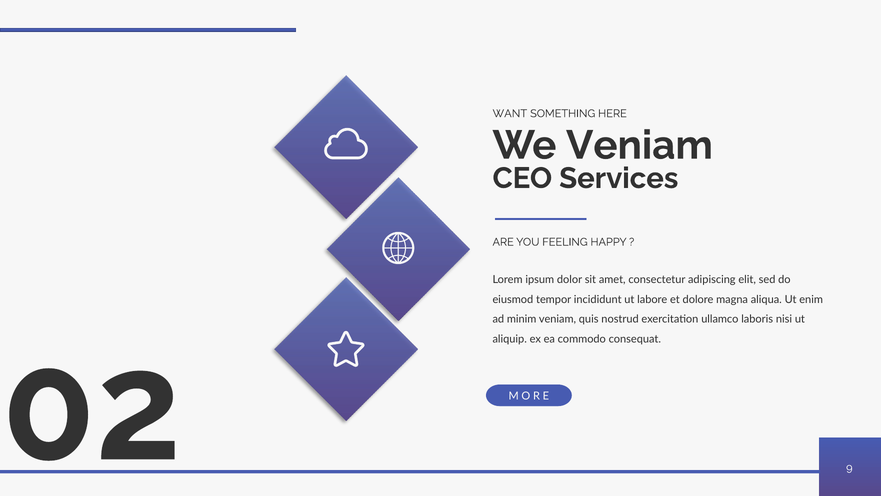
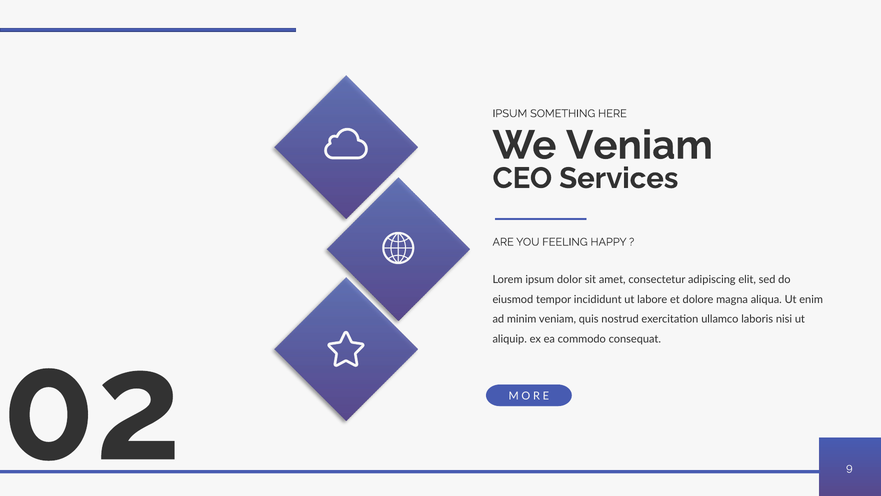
WANT at (510, 113): WANT -> IPSUM
